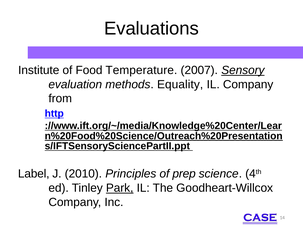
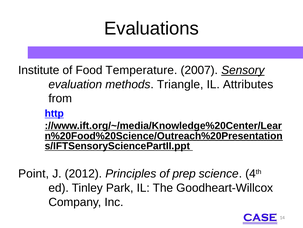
Equality: Equality -> Triangle
IL Company: Company -> Attributes
Label: Label -> Point
2010: 2010 -> 2012
Park underline: present -> none
